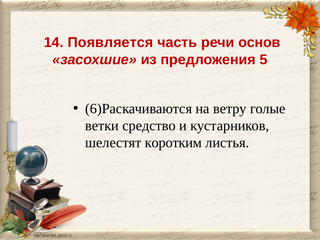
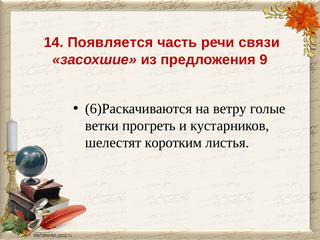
основ: основ -> связи
5: 5 -> 9
средство: средство -> прогреть
